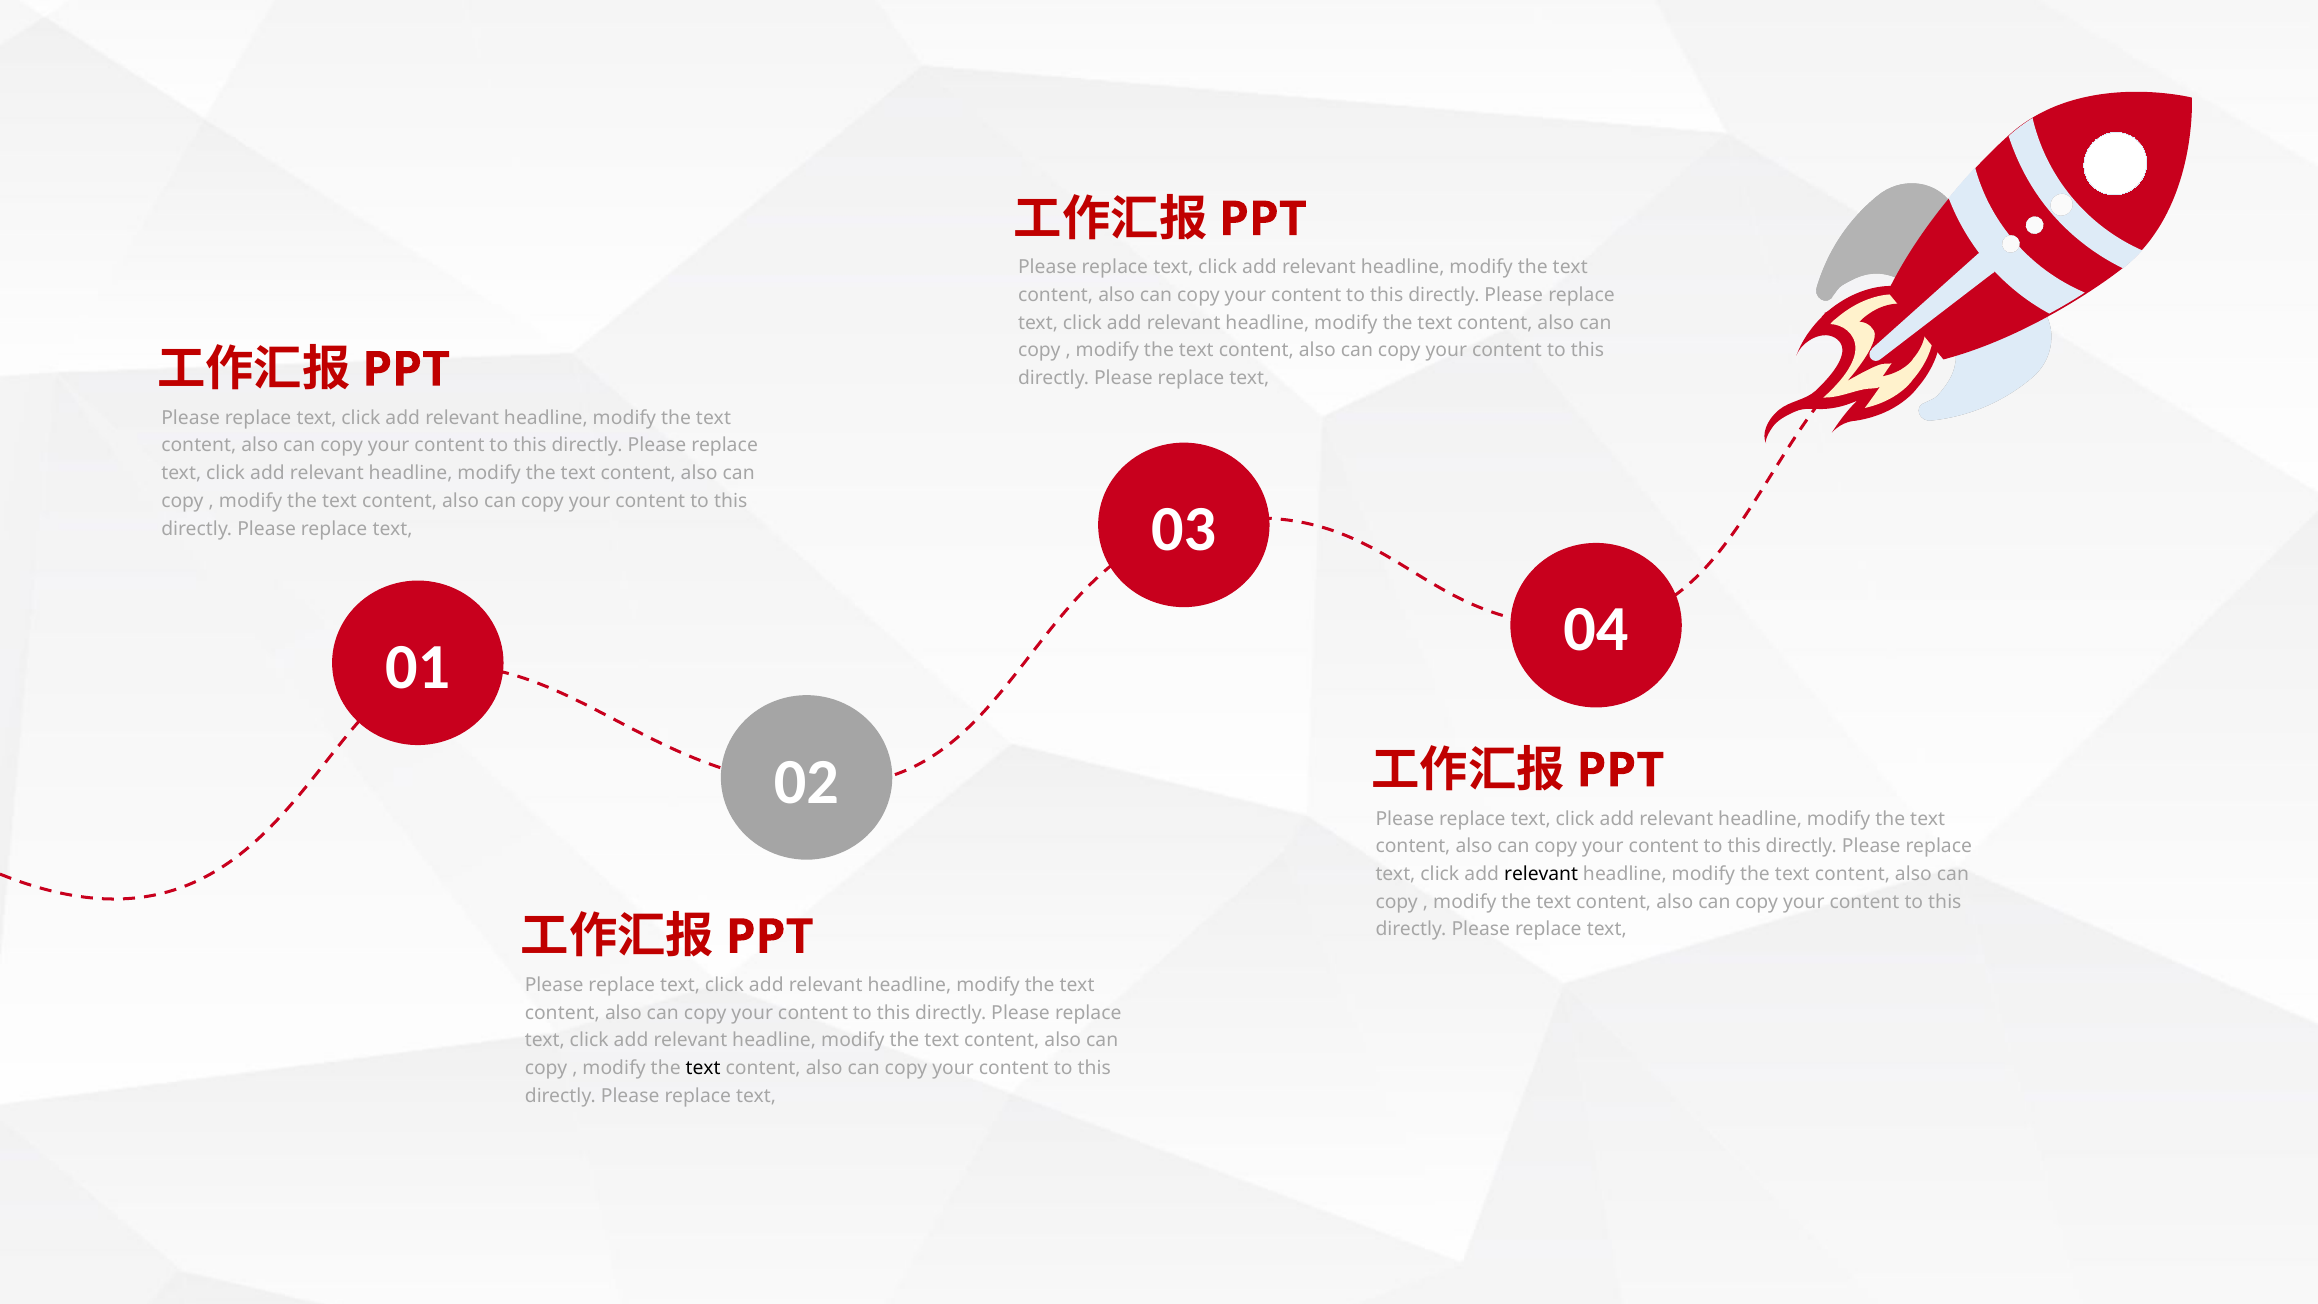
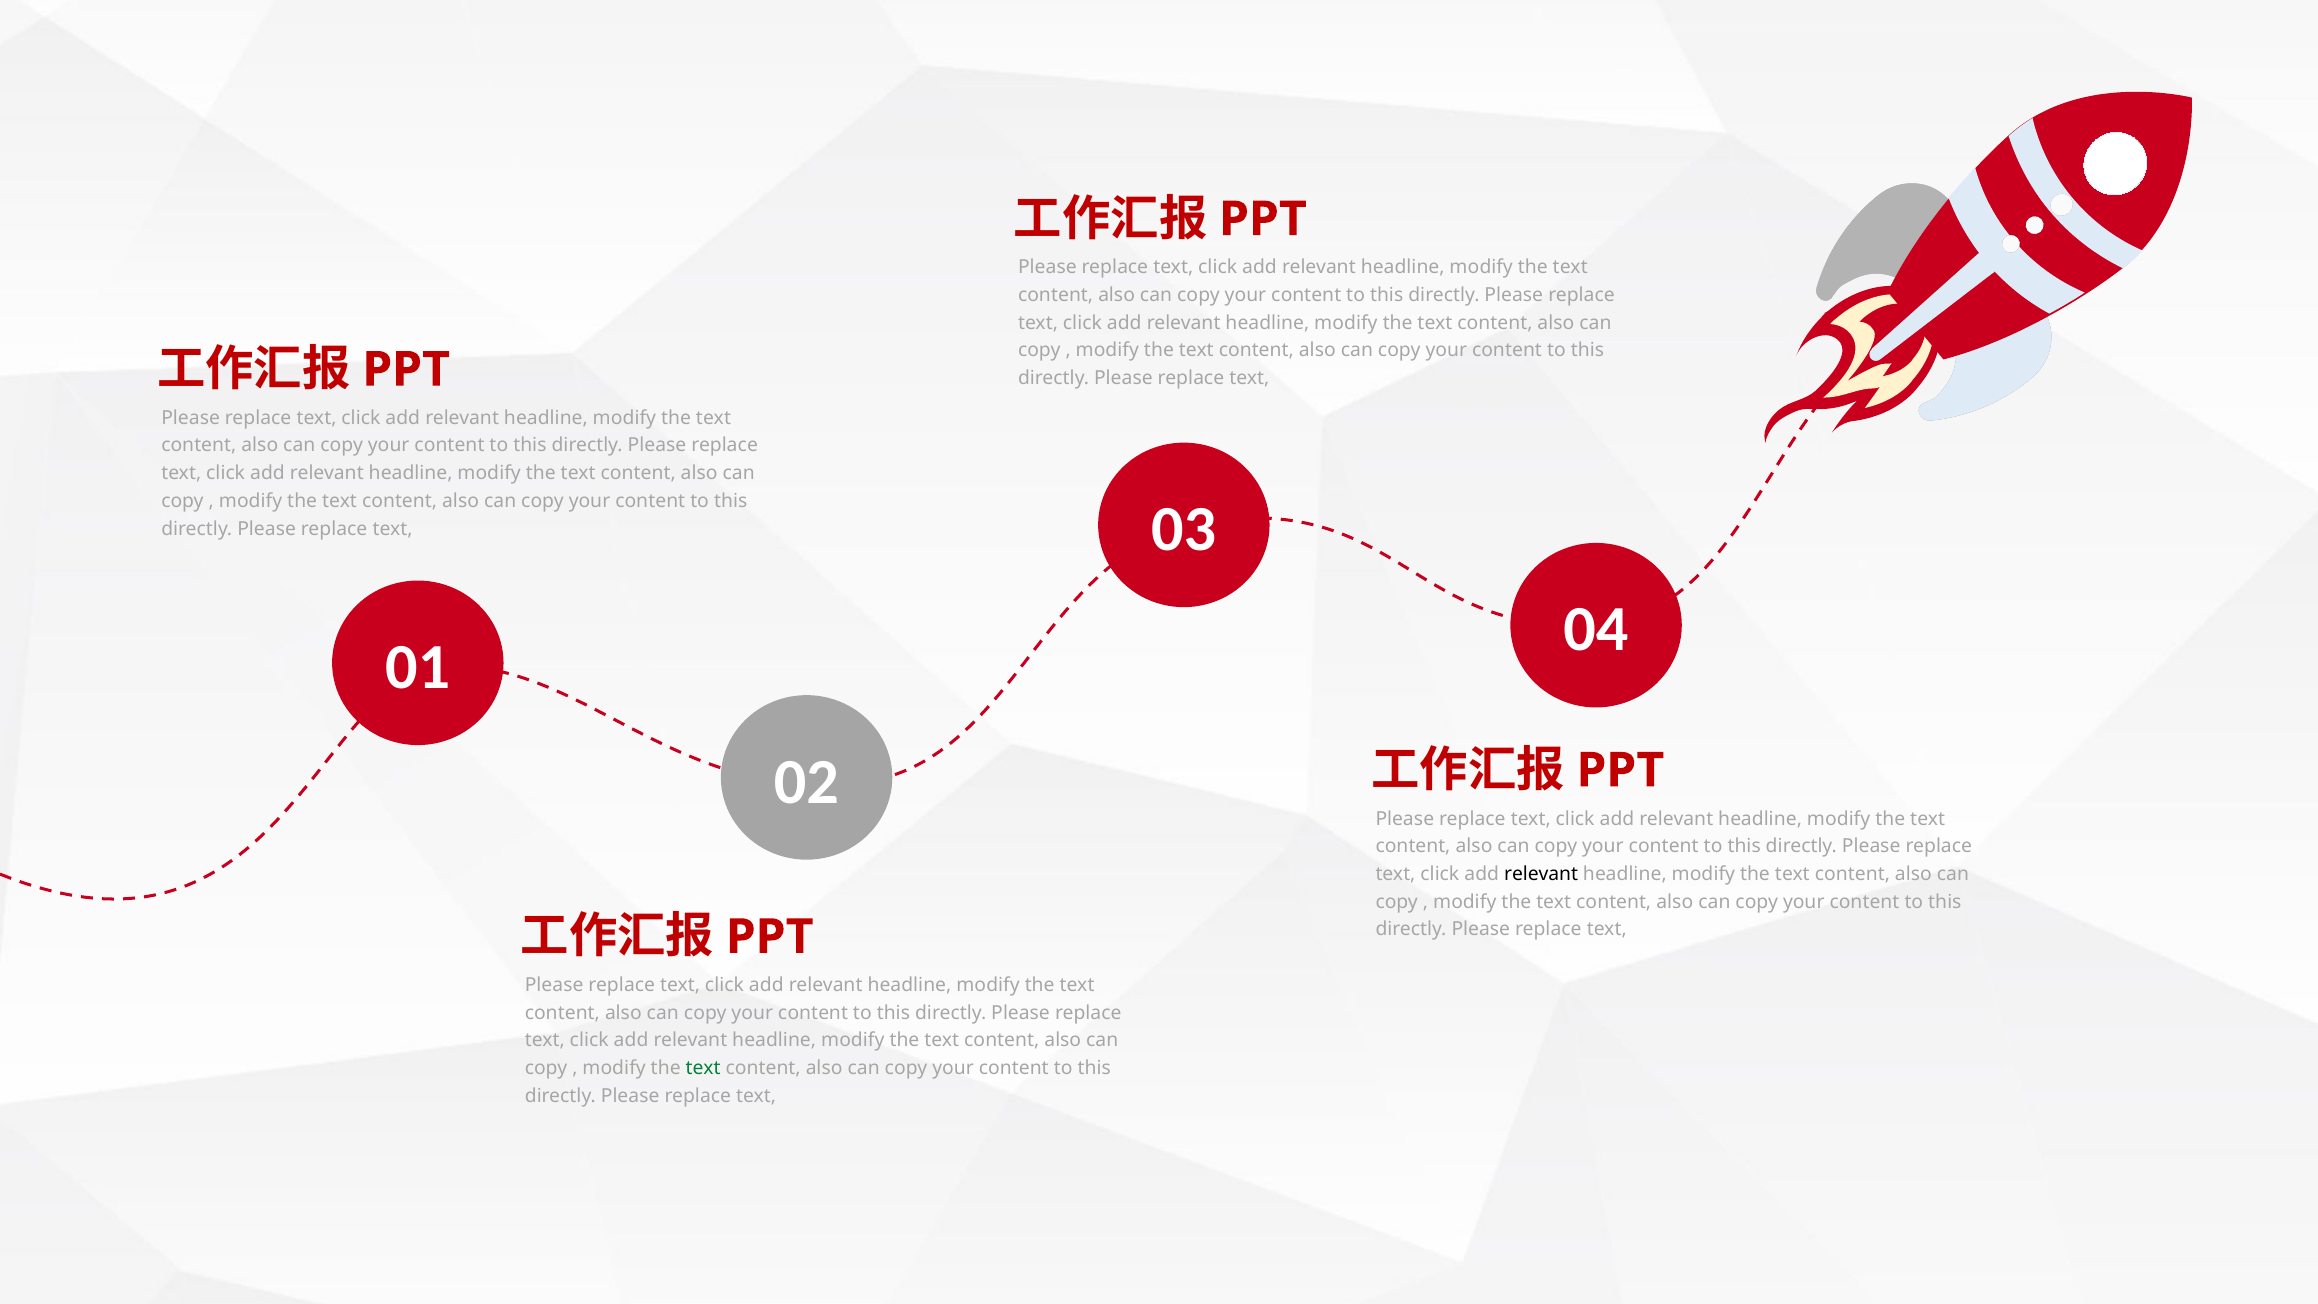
text at (703, 1068) colour: black -> green
